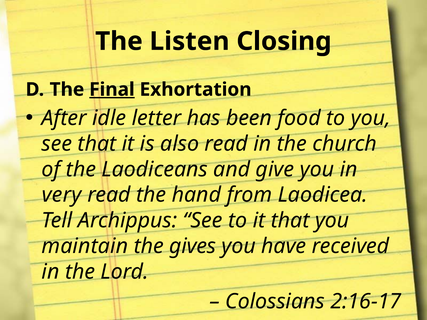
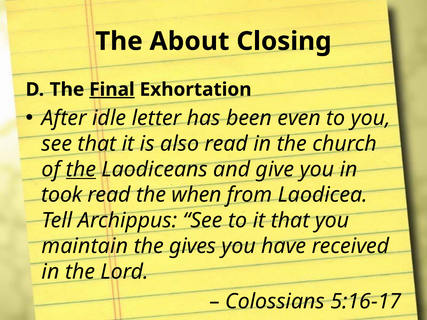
Listen: Listen -> About
food: food -> even
the at (81, 169) underline: none -> present
very: very -> took
hand: hand -> when
2:16-17: 2:16-17 -> 5:16-17
